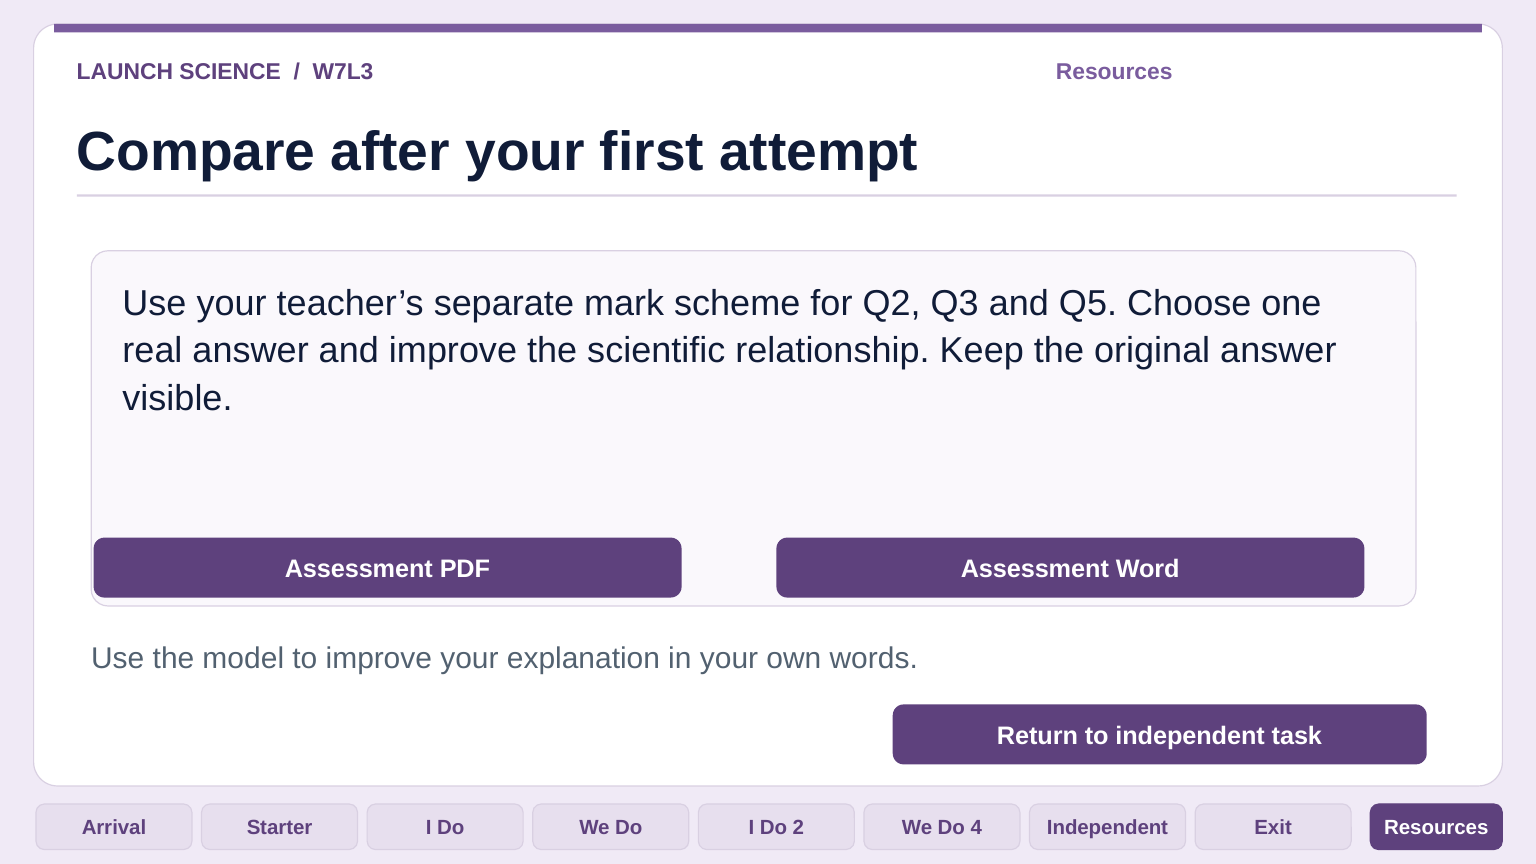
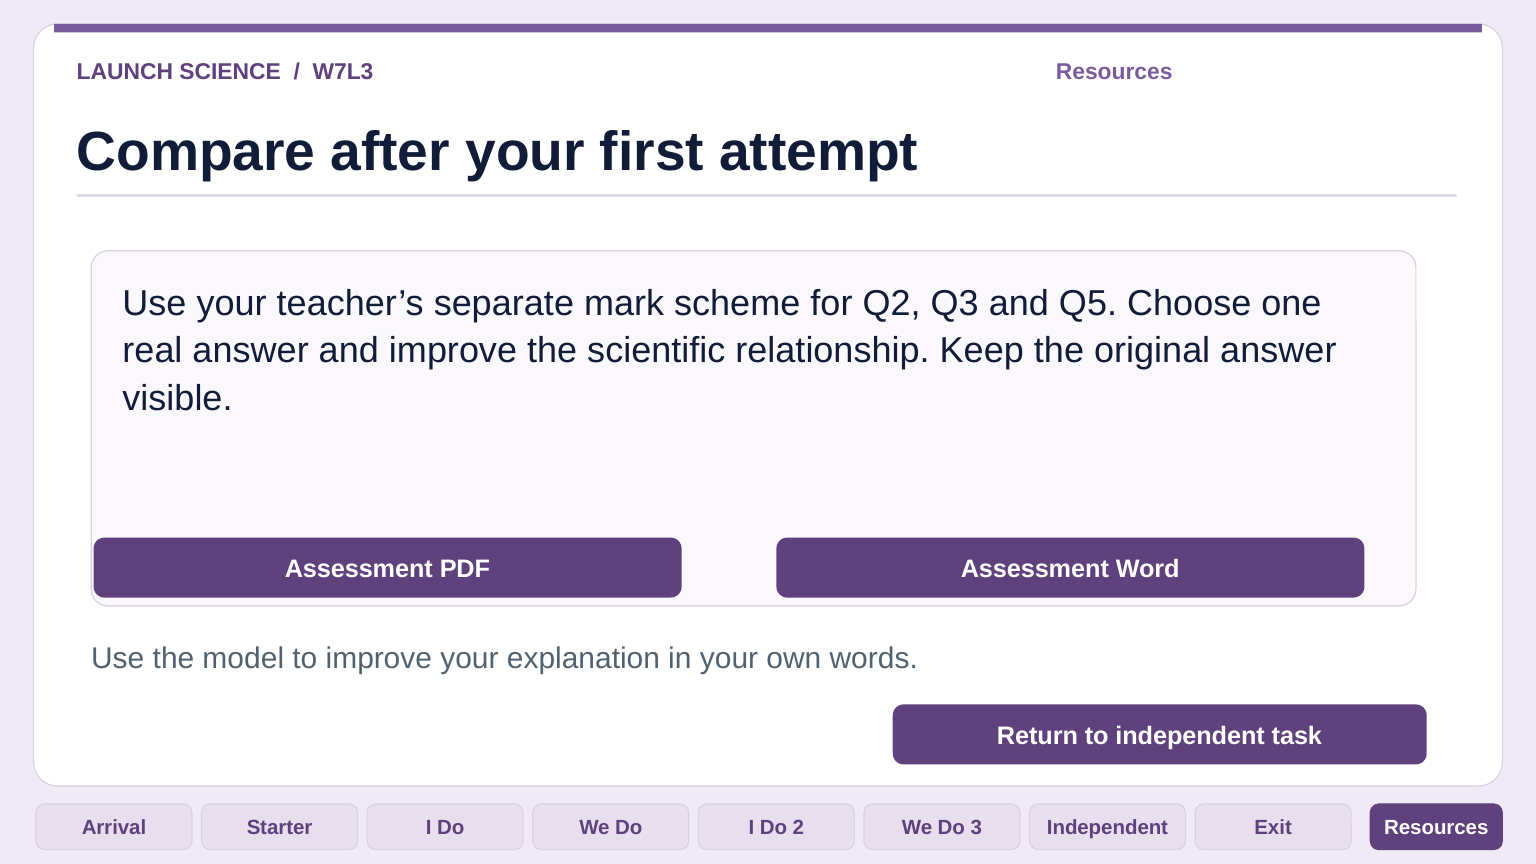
4: 4 -> 3
